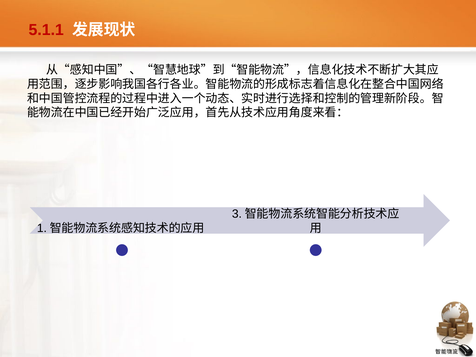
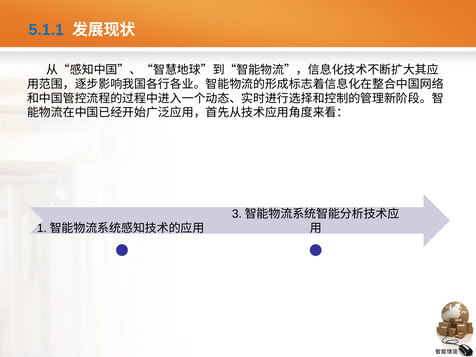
5.1.1 colour: red -> blue
